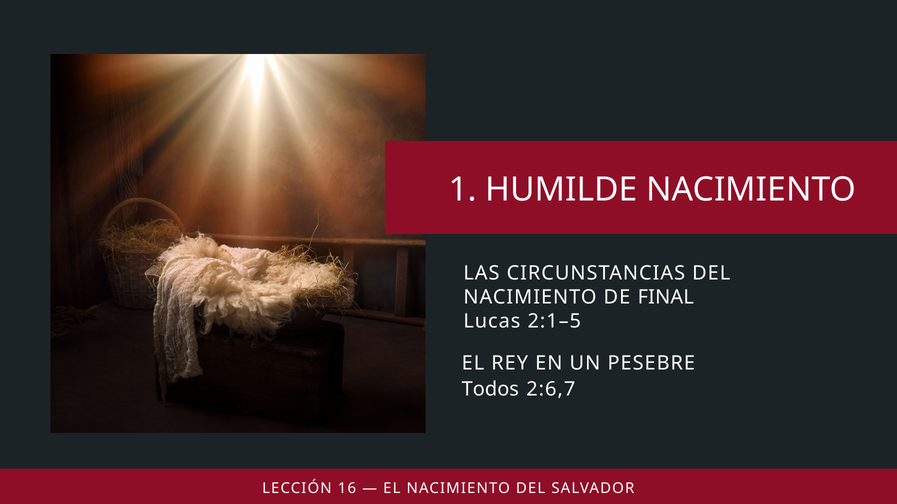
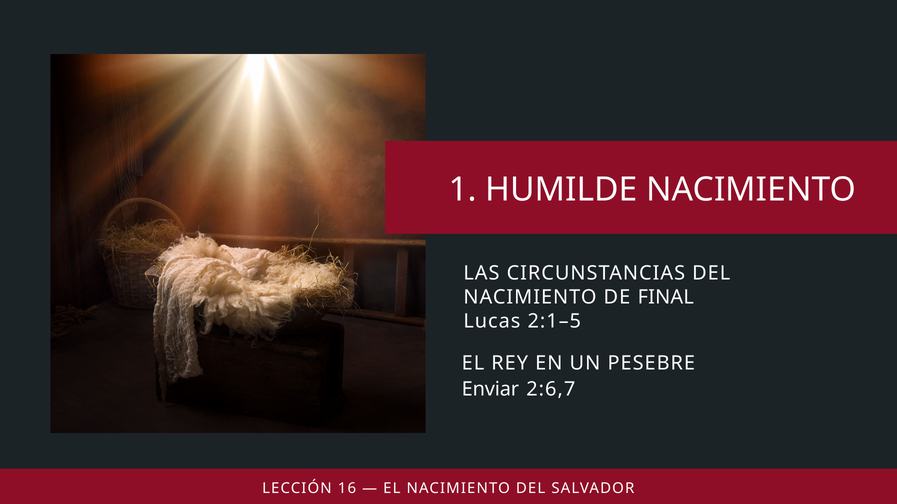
Todos: Todos -> Enviar
